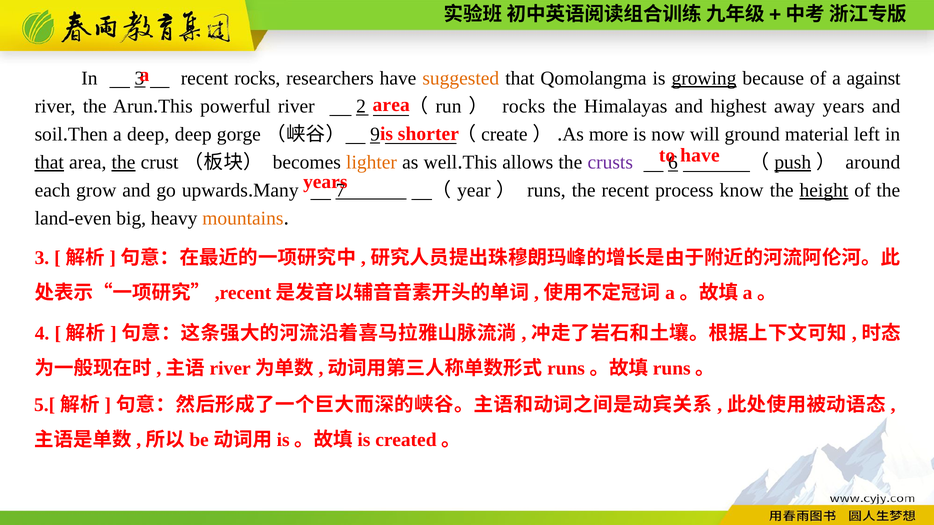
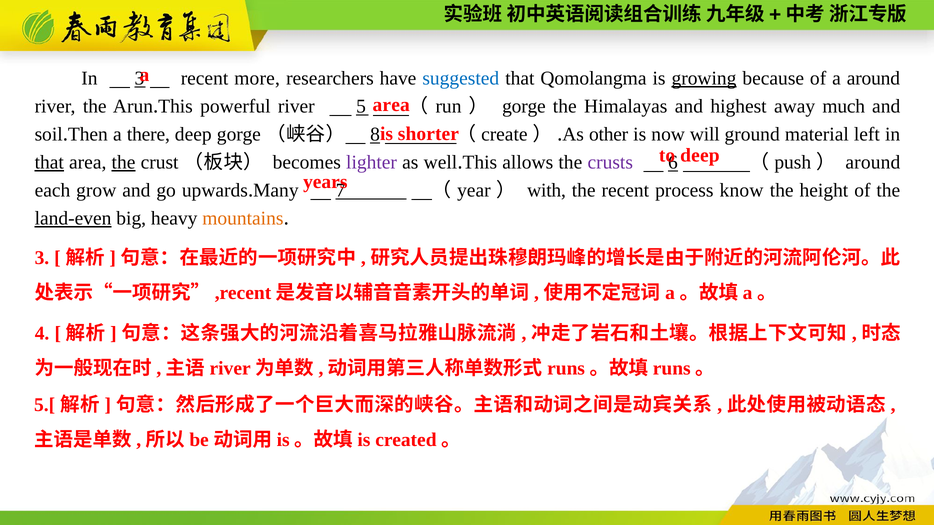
recent rocks: rocks -> more
suggested colour: orange -> blue
a against: against -> around
2: 2 -> 5
rocks at (524, 106): rocks -> gorge
away years: years -> much
a deep: deep -> there
9: 9 -> 8
more: more -> other
have at (700, 155): have -> deep
lighter colour: orange -> purple
push underline: present -> none
runs: runs -> with
height underline: present -> none
land-even underline: none -> present
